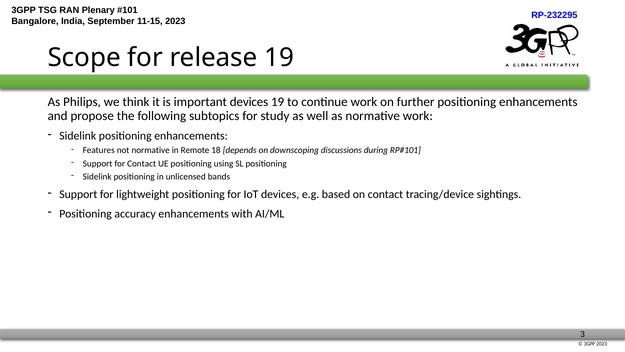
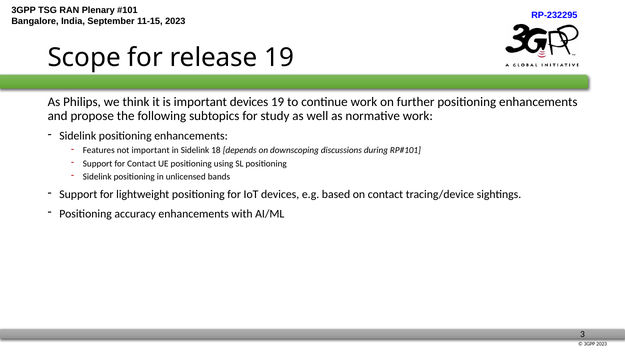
not normative: normative -> important
in Remote: Remote -> Sidelink
